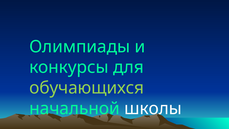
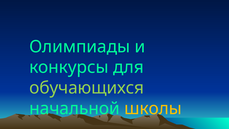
школы colour: white -> yellow
